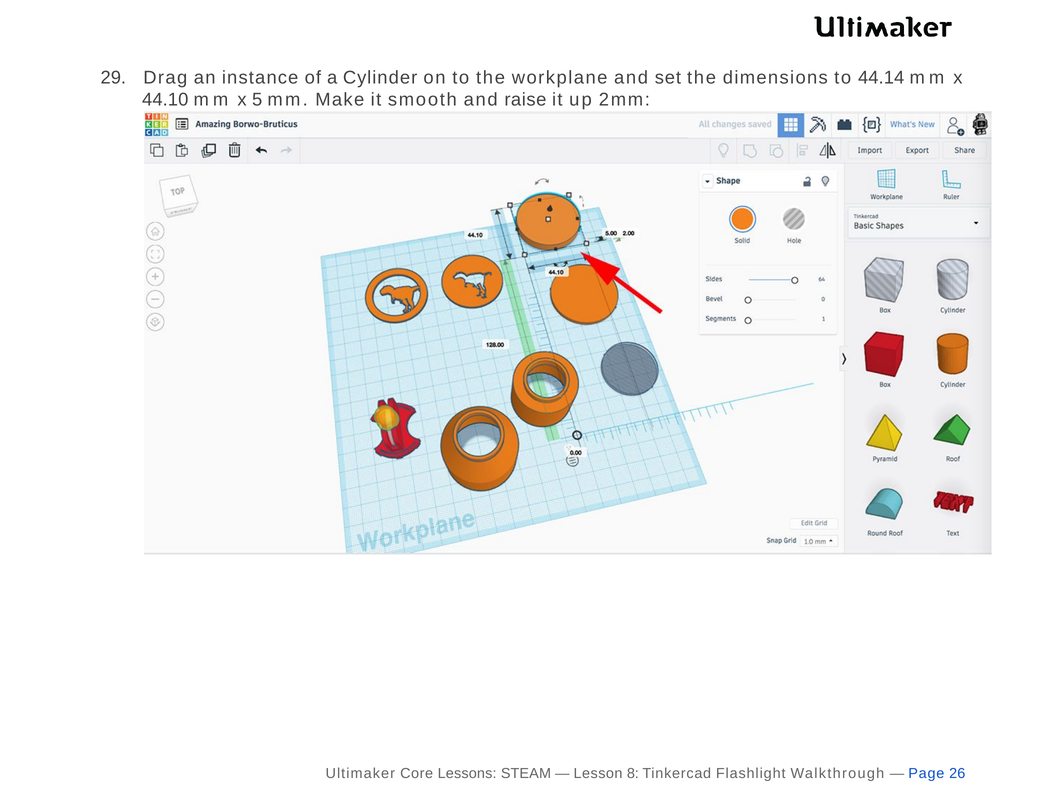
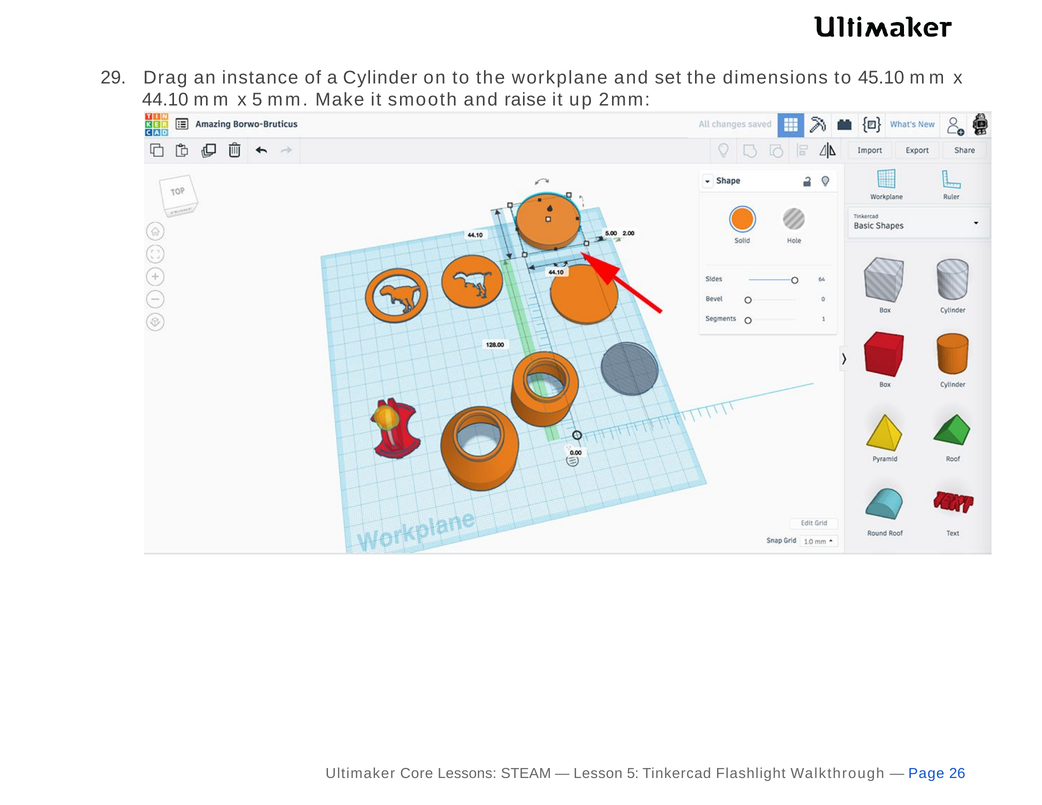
44.14: 44.14 -> 45.10
Lesson 8: 8 -> 5
